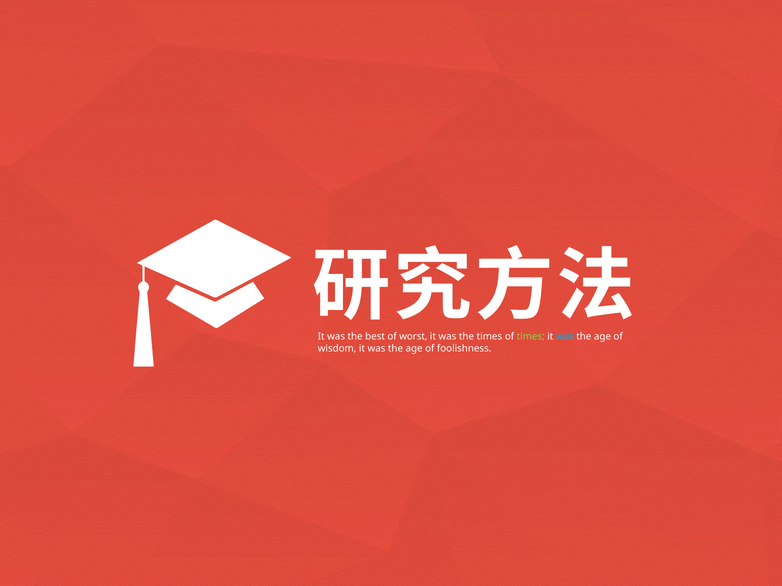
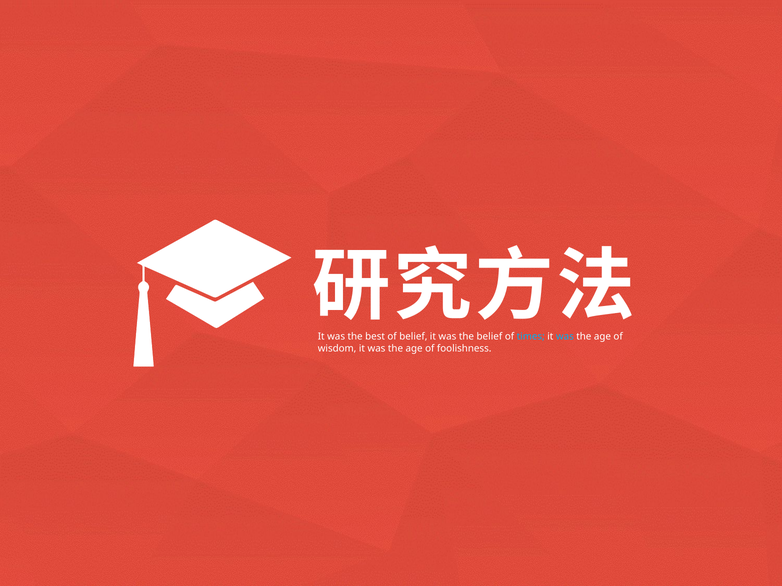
of worst: worst -> belief
the times: times -> belief
times at (531, 337) colour: light green -> light blue
